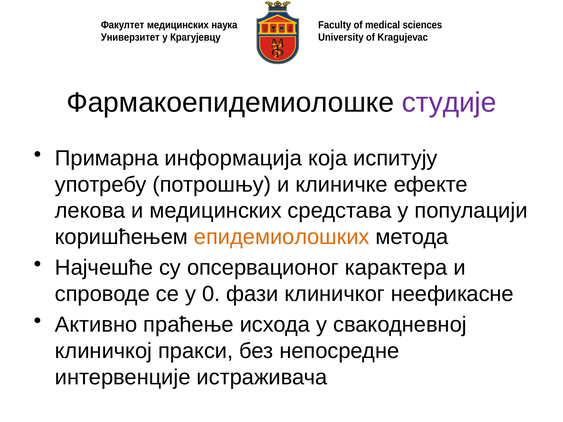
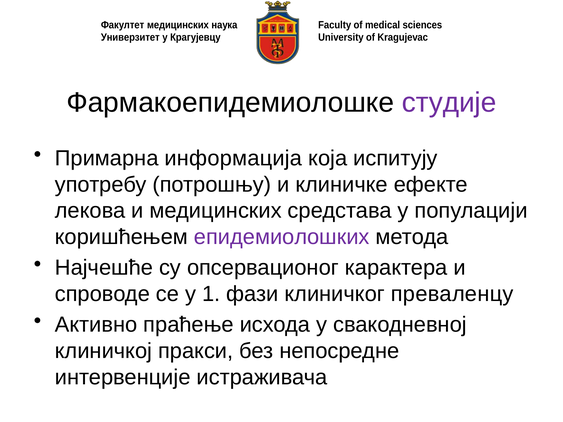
епидемиолошких colour: orange -> purple
0: 0 -> 1
неефикасне: неефикасне -> преваленцу
